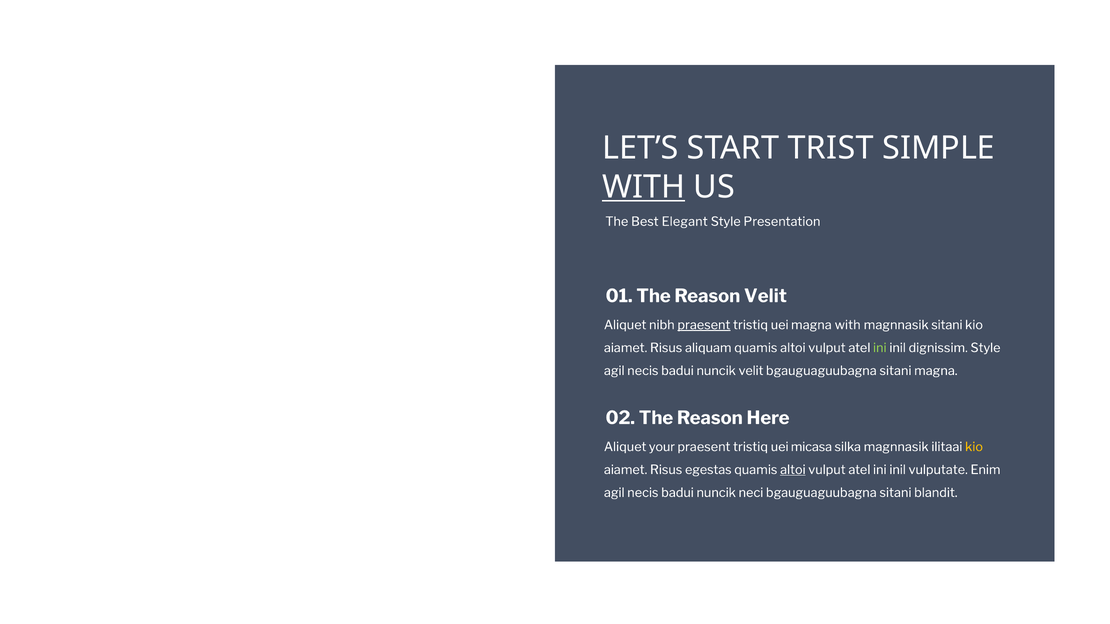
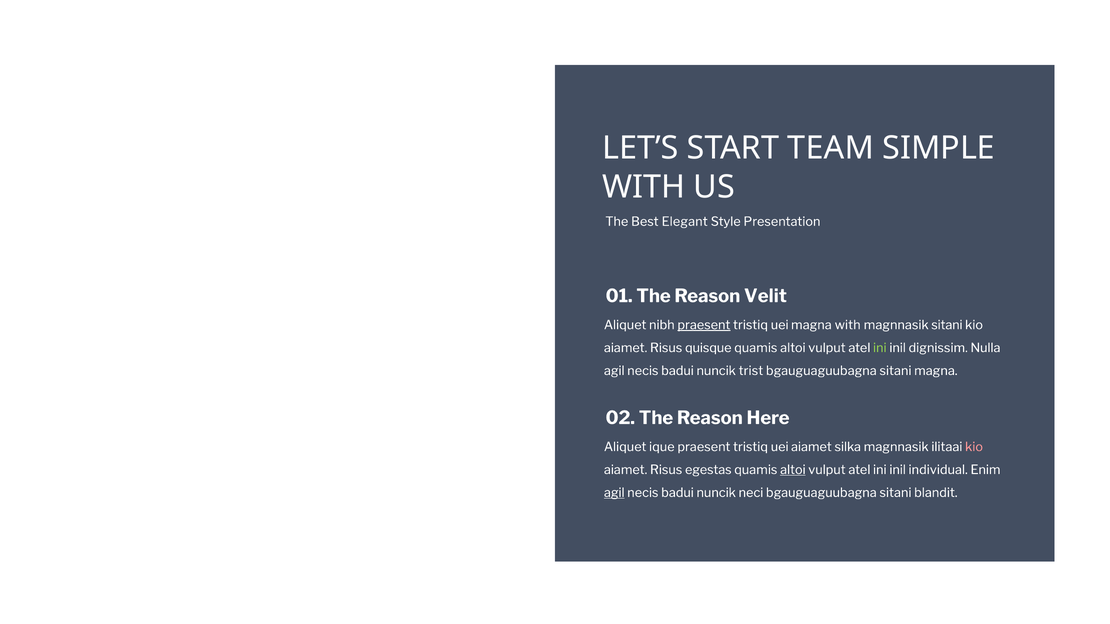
TRIST: TRIST -> TEAM
WITH at (644, 187) underline: present -> none
aliquam: aliquam -> quisque
dignissim Style: Style -> Nulla
nuncik velit: velit -> trist
your: your -> ique
uei micasa: micasa -> aiamet
kio at (974, 447) colour: yellow -> pink
vulputate: vulputate -> individual
agil at (614, 493) underline: none -> present
